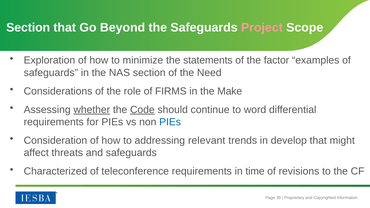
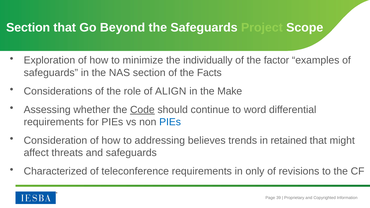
Project colour: pink -> light green
statements: statements -> individually
Need: Need -> Facts
FIRMS: FIRMS -> ALIGN
whether underline: present -> none
relevant: relevant -> believes
develop: develop -> retained
time: time -> only
